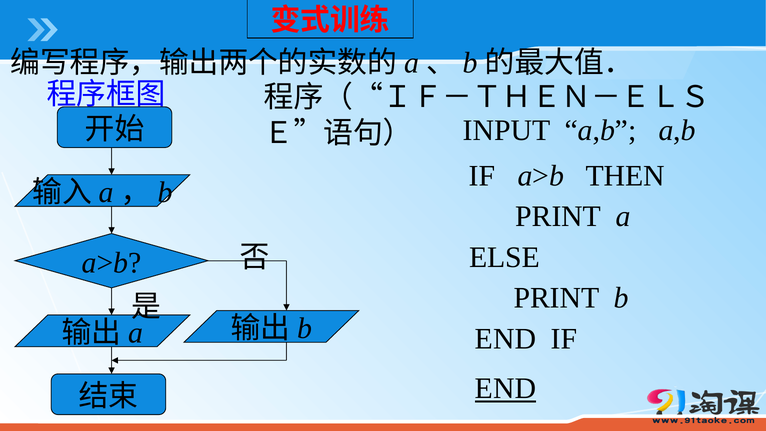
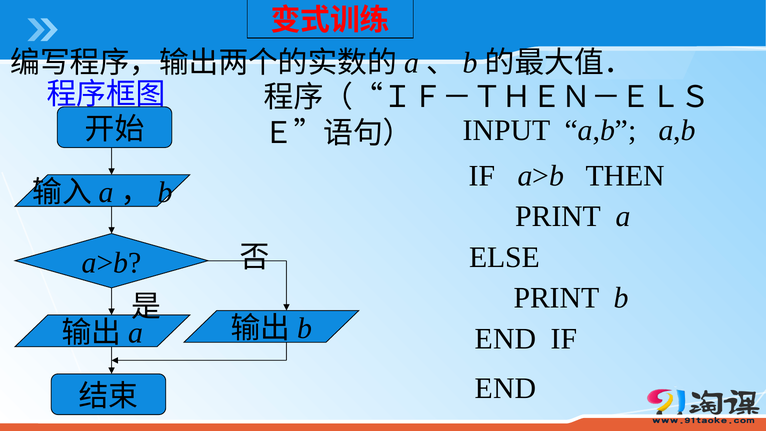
END at (506, 388) underline: present -> none
